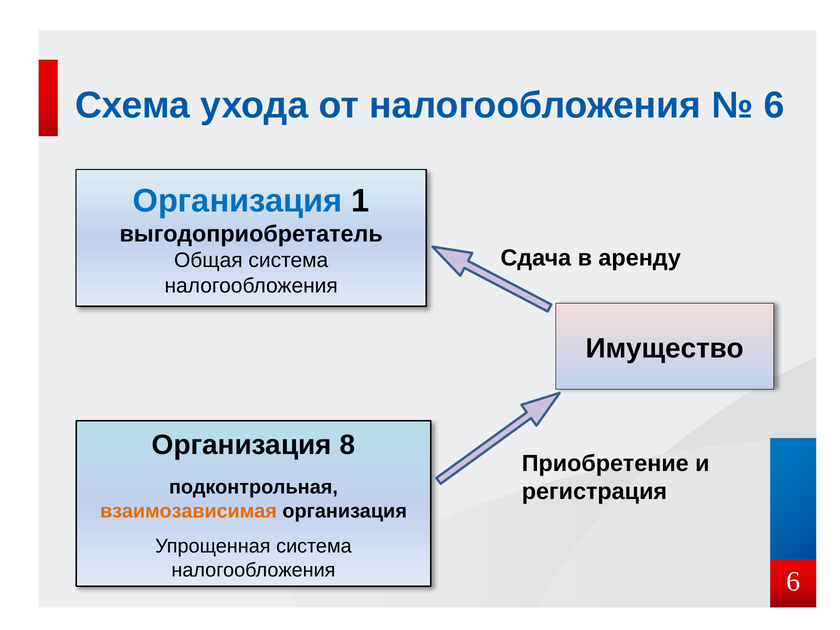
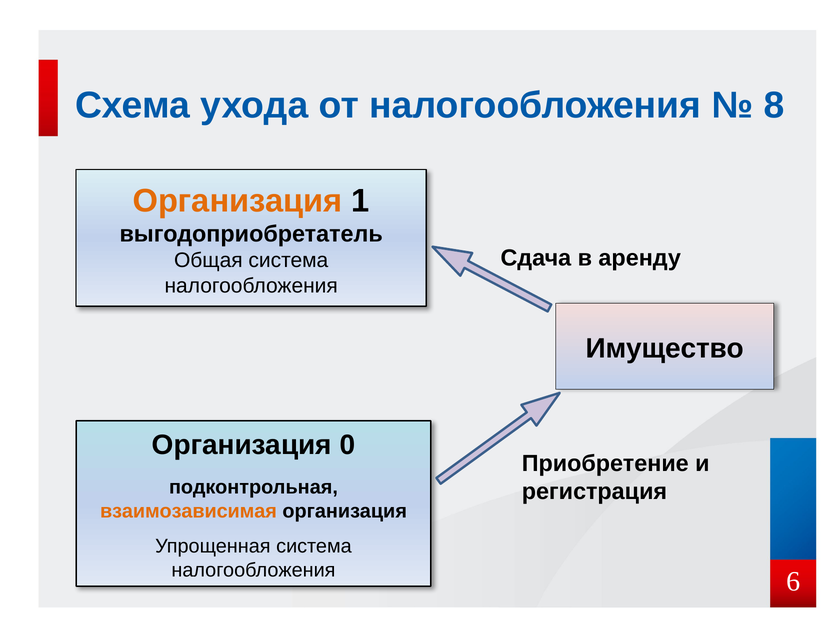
6 at (774, 105): 6 -> 8
Организация at (238, 201) colour: blue -> orange
8: 8 -> 0
